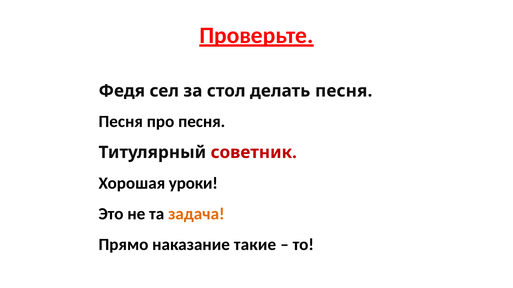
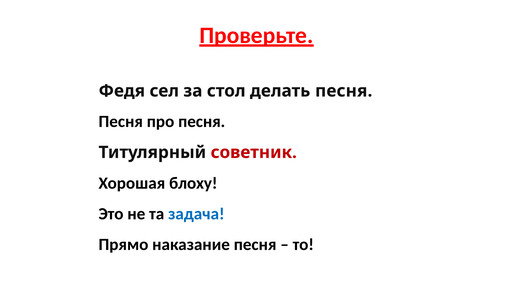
уроки: уроки -> блоху
задача colour: orange -> blue
наказание такие: такие -> песня
